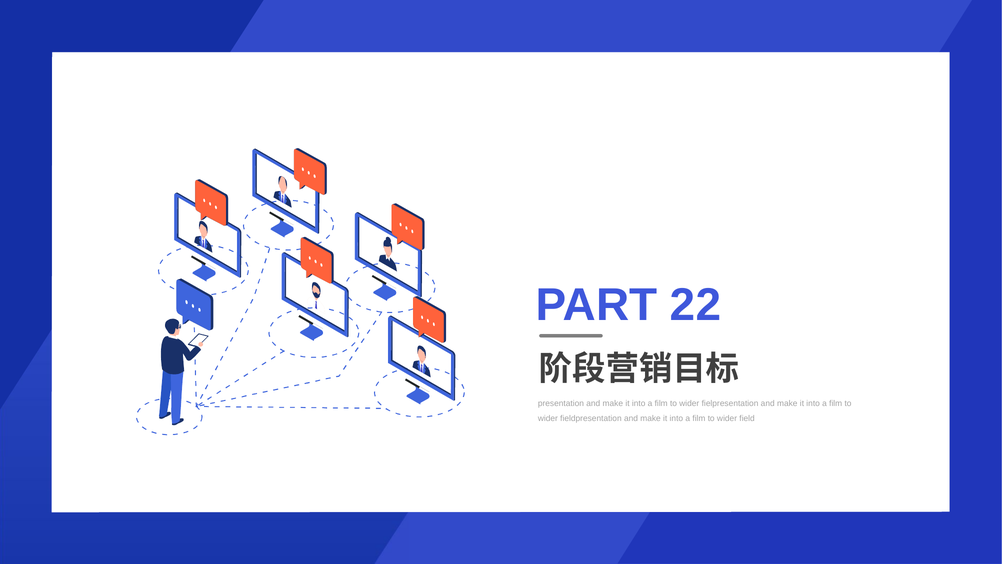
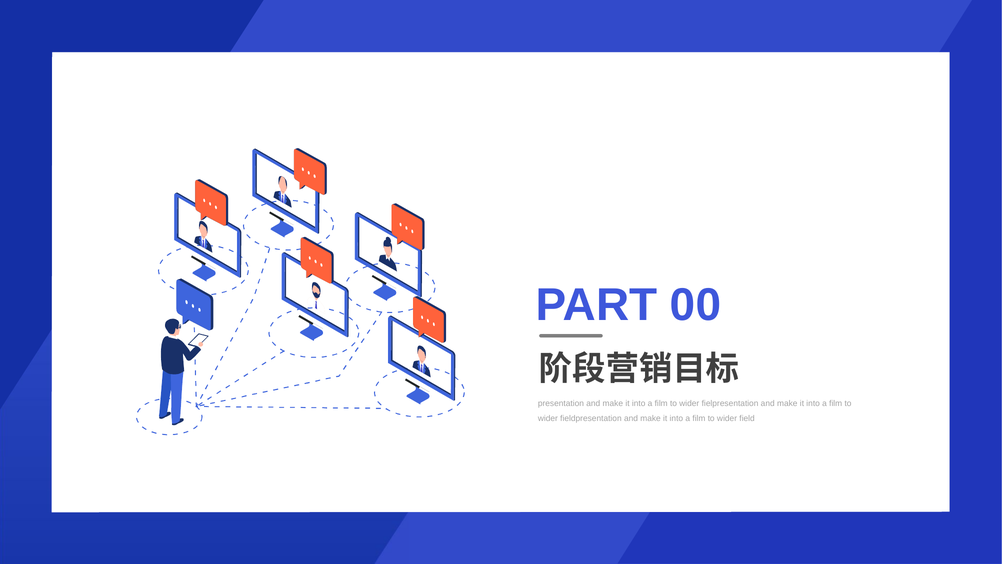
22: 22 -> 00
